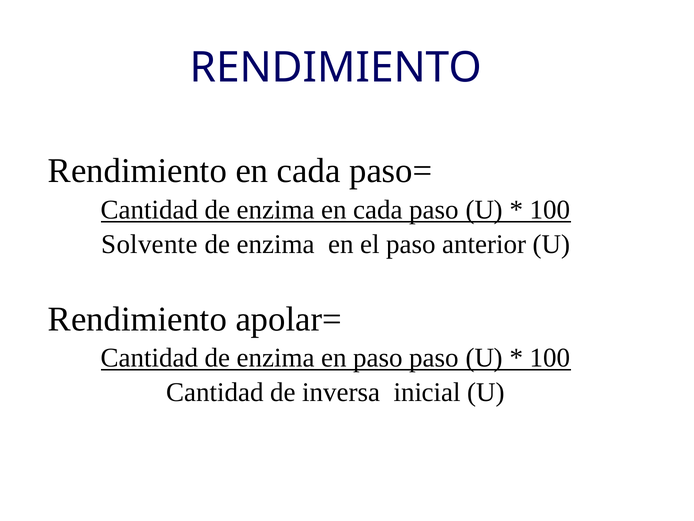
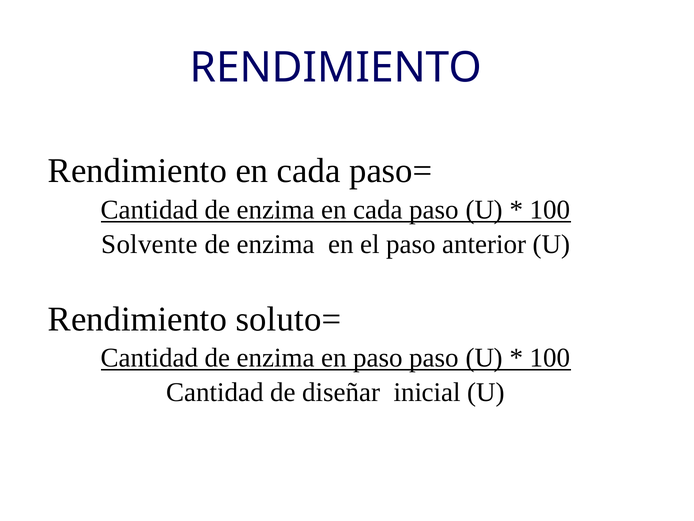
apolar=: apolar= -> soluto=
inversa: inversa -> diseñar
